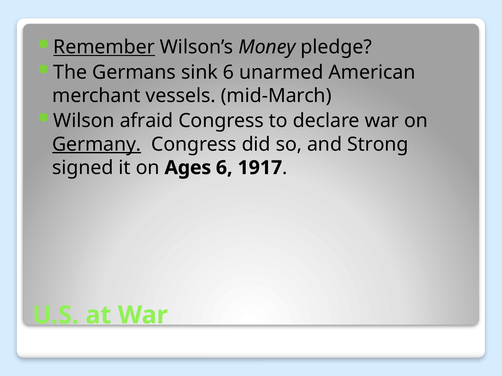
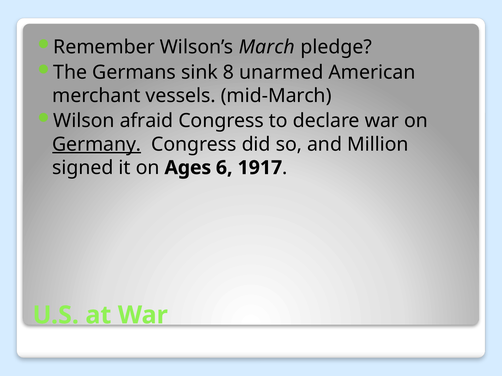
Remember underline: present -> none
Money: Money -> March
sink 6: 6 -> 8
Strong: Strong -> Million
